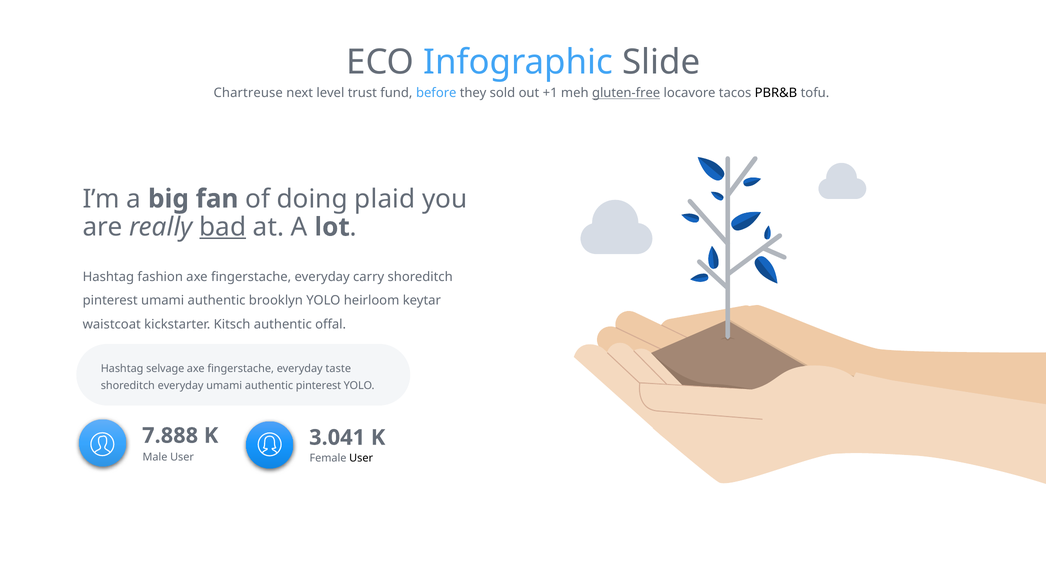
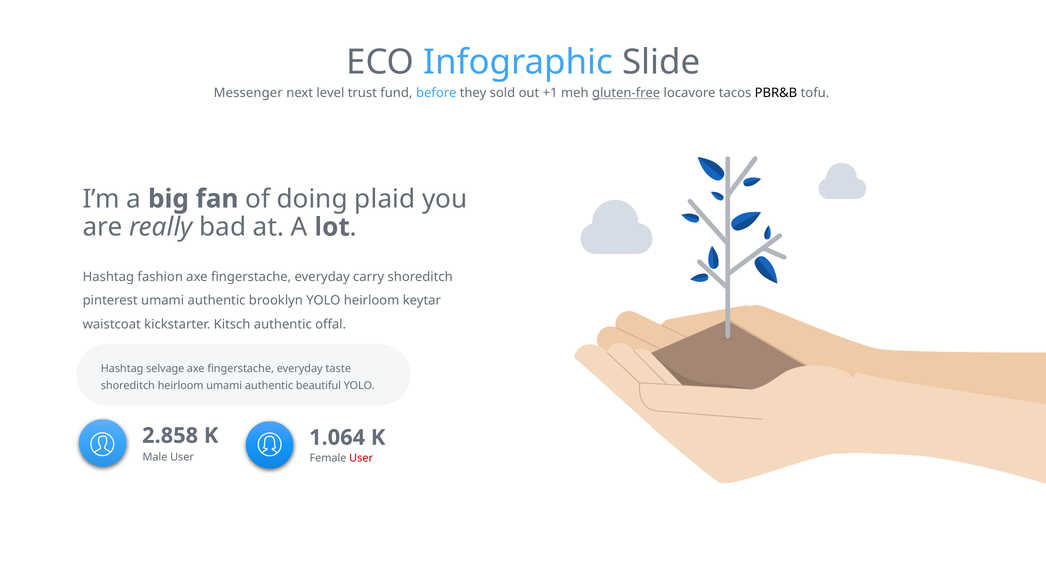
Chartreuse: Chartreuse -> Messenger
bad underline: present -> none
shoreditch everyday: everyday -> heirloom
authentic pinterest: pinterest -> beautiful
7.888: 7.888 -> 2.858
3.041: 3.041 -> 1.064
User at (361, 459) colour: black -> red
